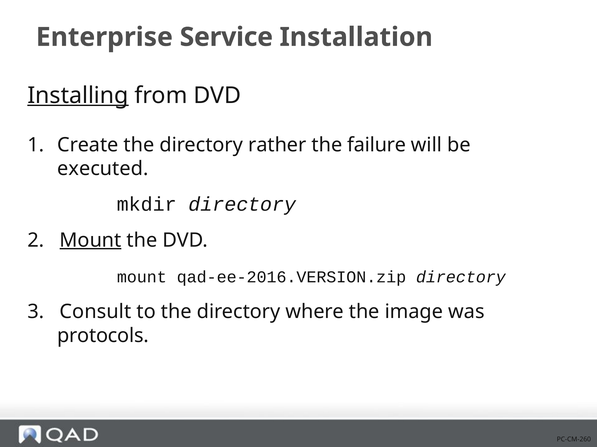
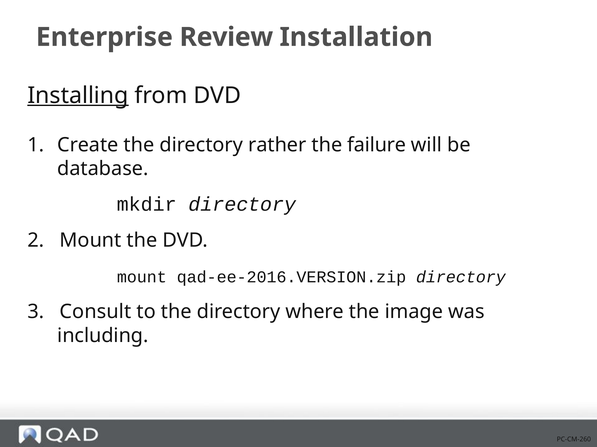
Service: Service -> Review
executed: executed -> database
Mount at (91, 241) underline: present -> none
protocols: protocols -> including
